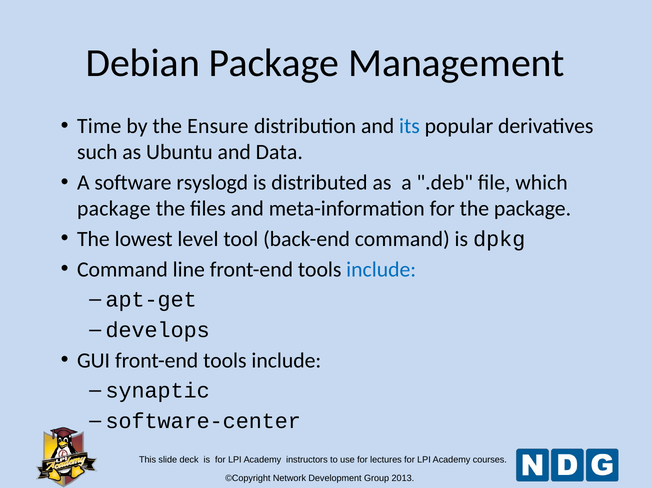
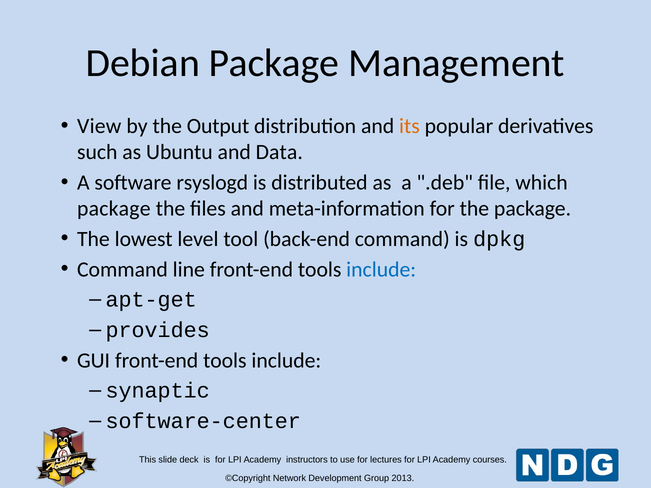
Time: Time -> View
Ensure: Ensure -> Output
its colour: blue -> orange
develops: develops -> provides
